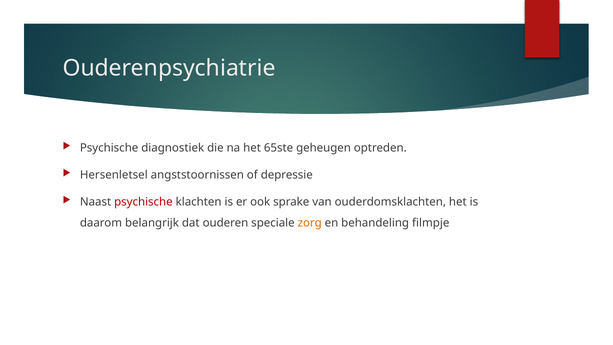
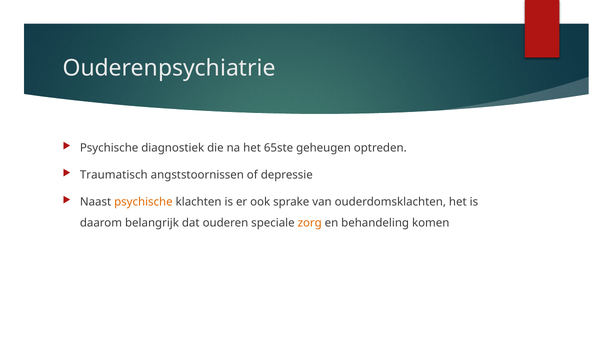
Hersenletsel: Hersenletsel -> Traumatisch
psychische at (143, 202) colour: red -> orange
filmpje: filmpje -> komen
